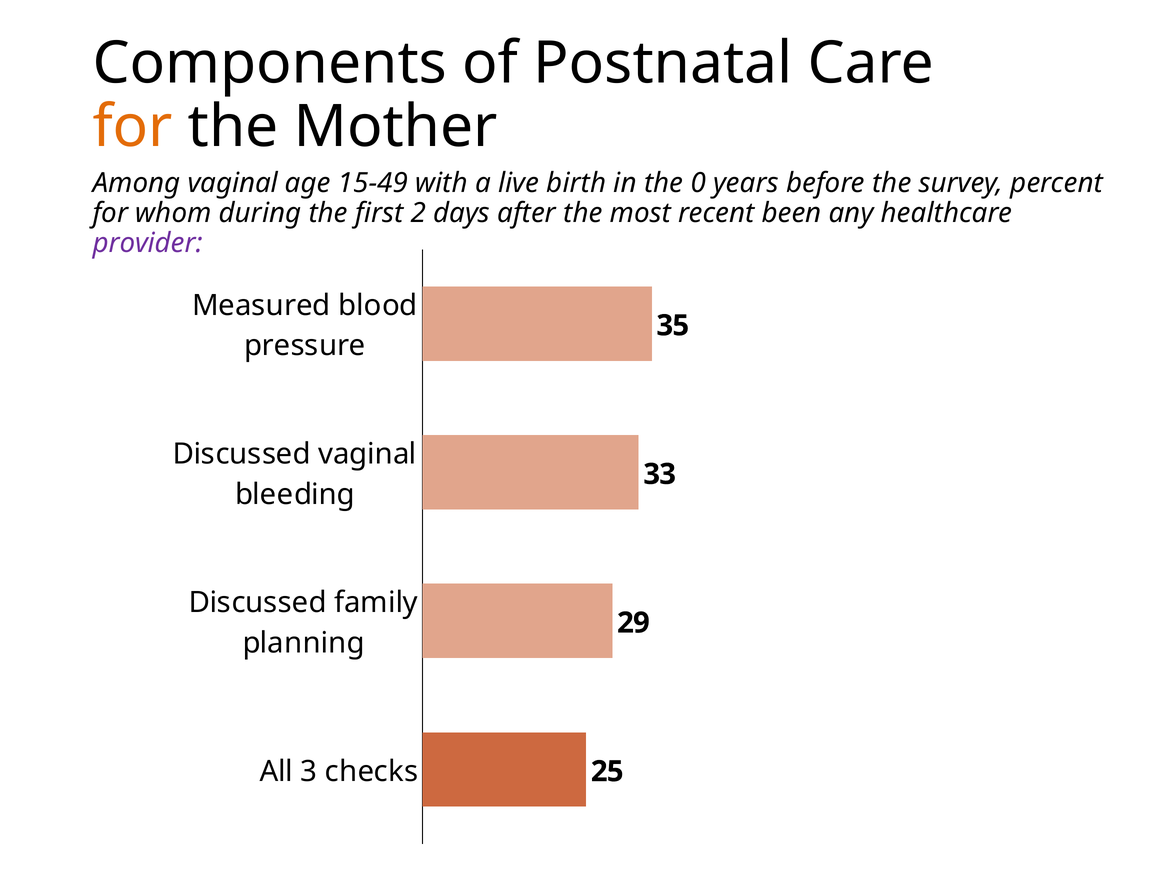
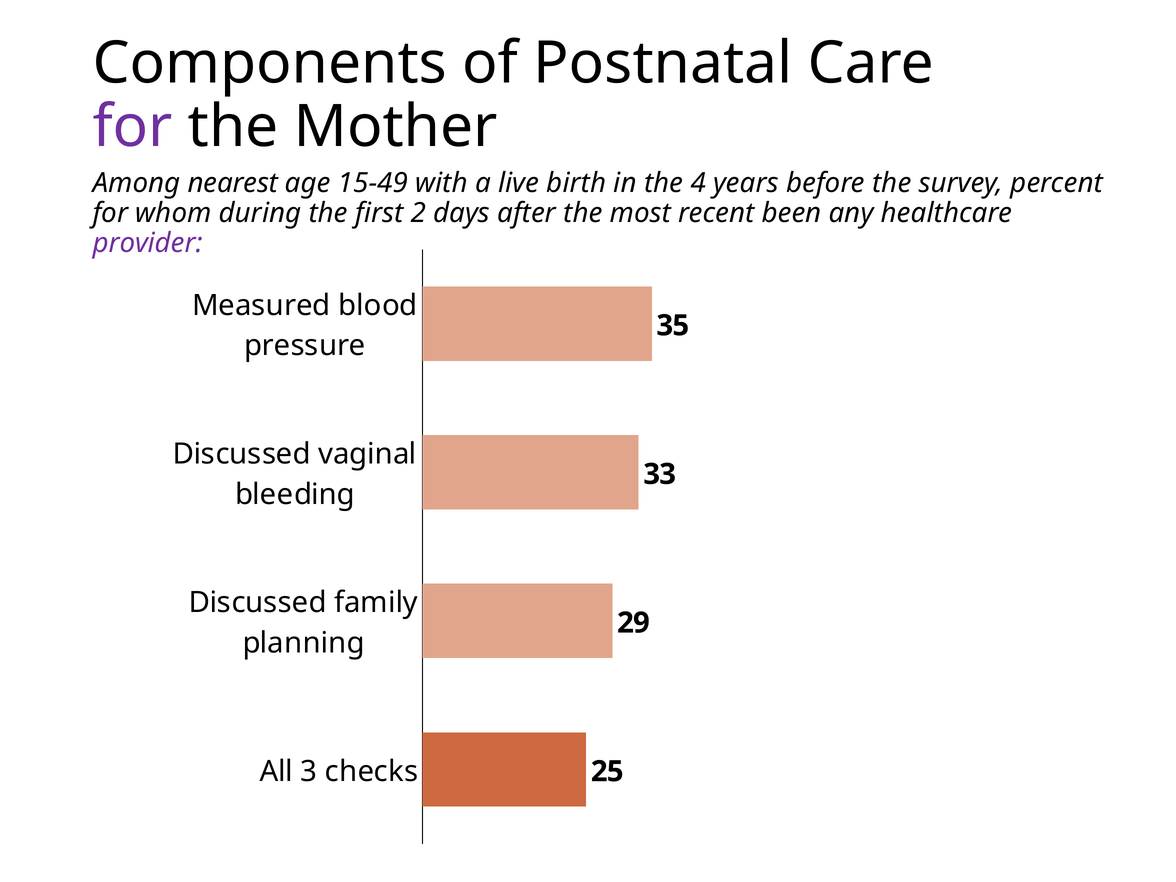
for at (133, 127) colour: orange -> purple
Among vaginal: vaginal -> nearest
0: 0 -> 4
